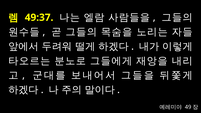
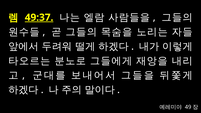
49:37 underline: none -> present
